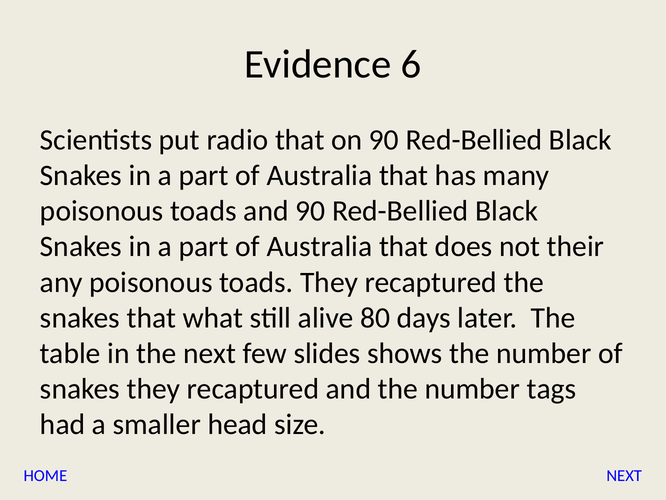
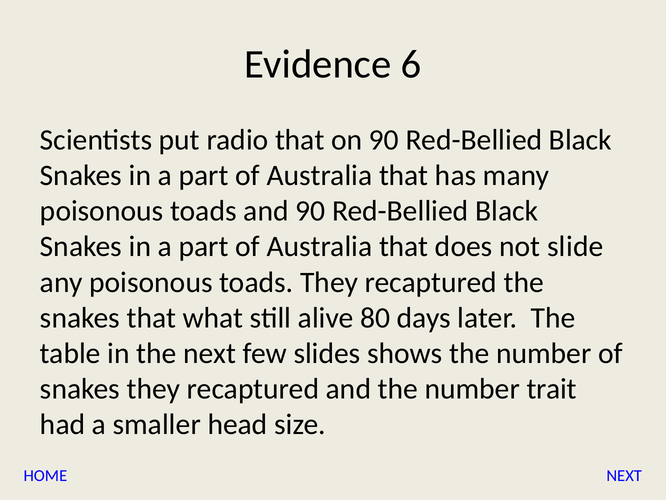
their: their -> slide
tags: tags -> trait
